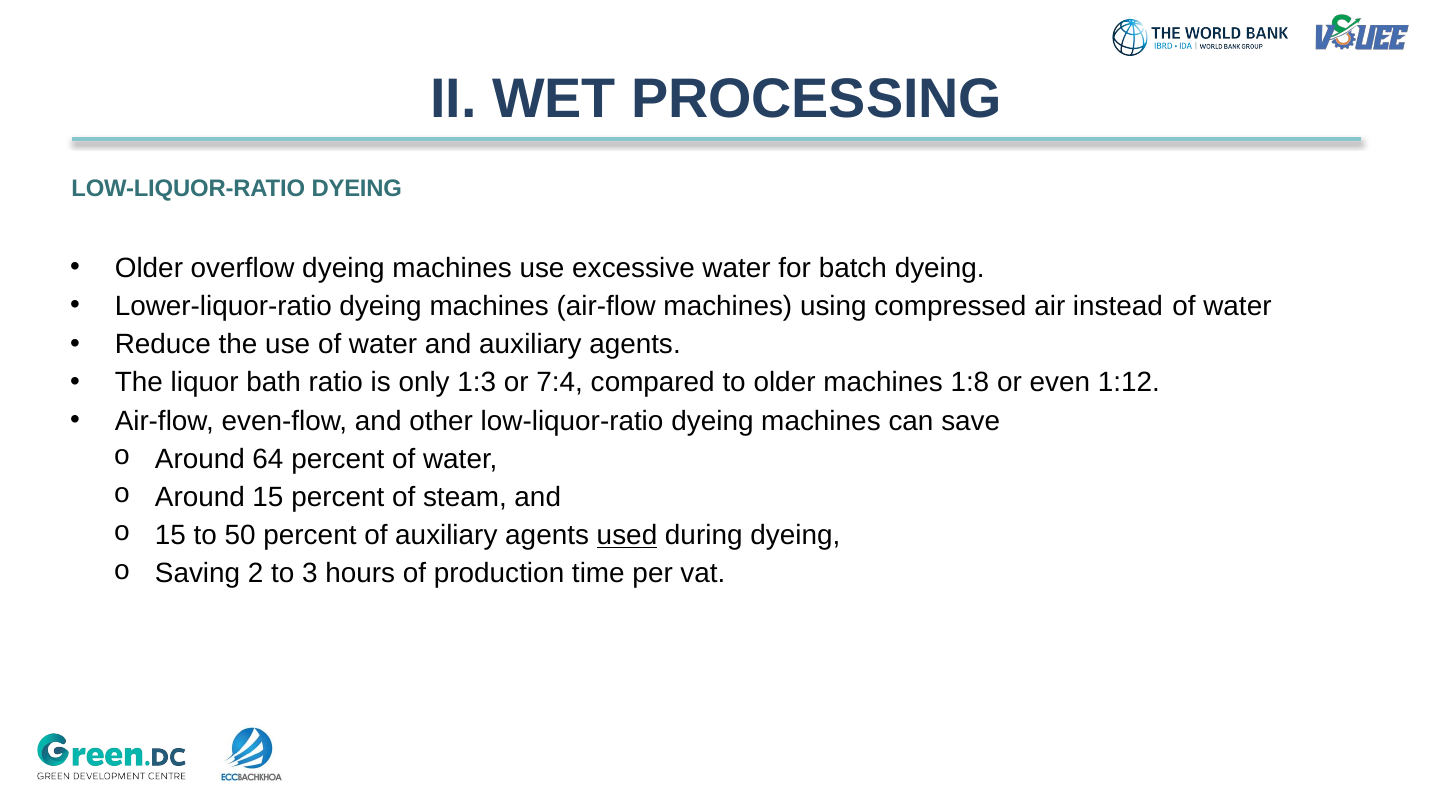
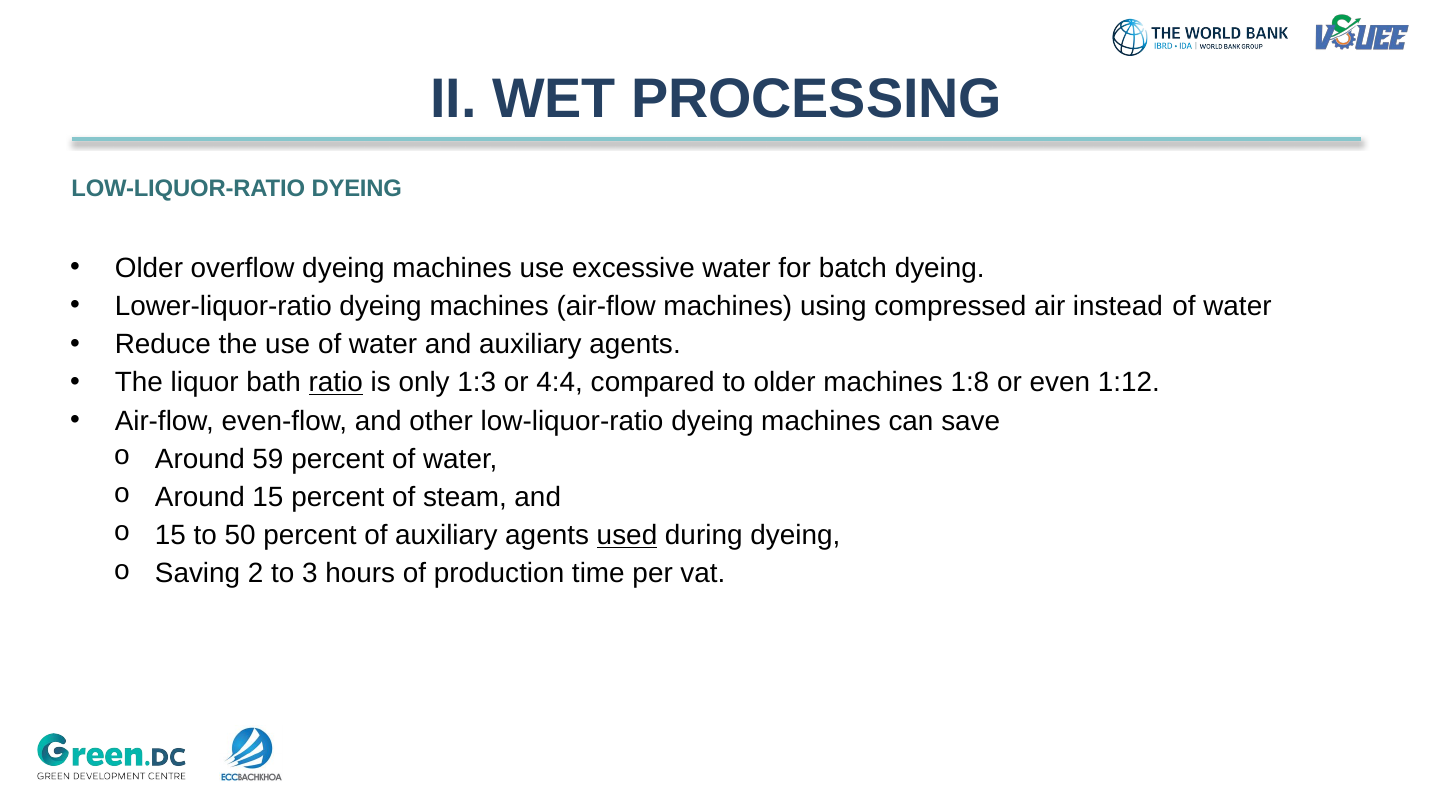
ratio underline: none -> present
7:4: 7:4 -> 4:4
64: 64 -> 59
